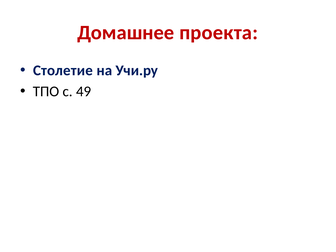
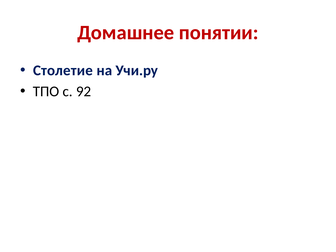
проекта: проекта -> понятии
49: 49 -> 92
